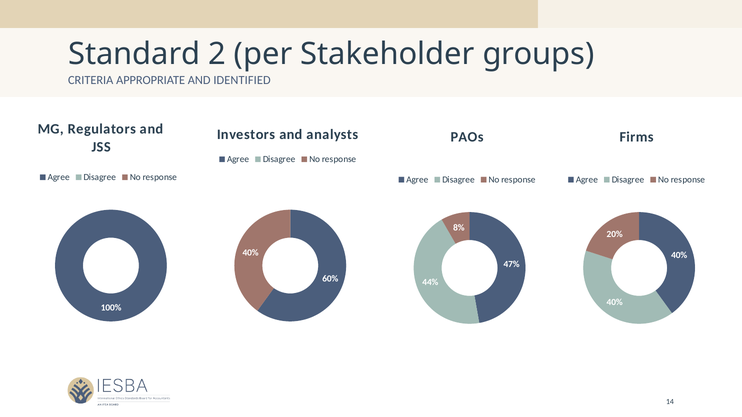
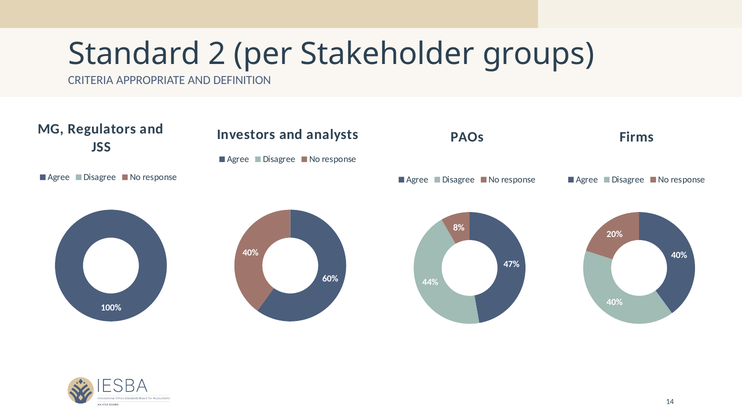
IDENTIFIED: IDENTIFIED -> DEFINITION
